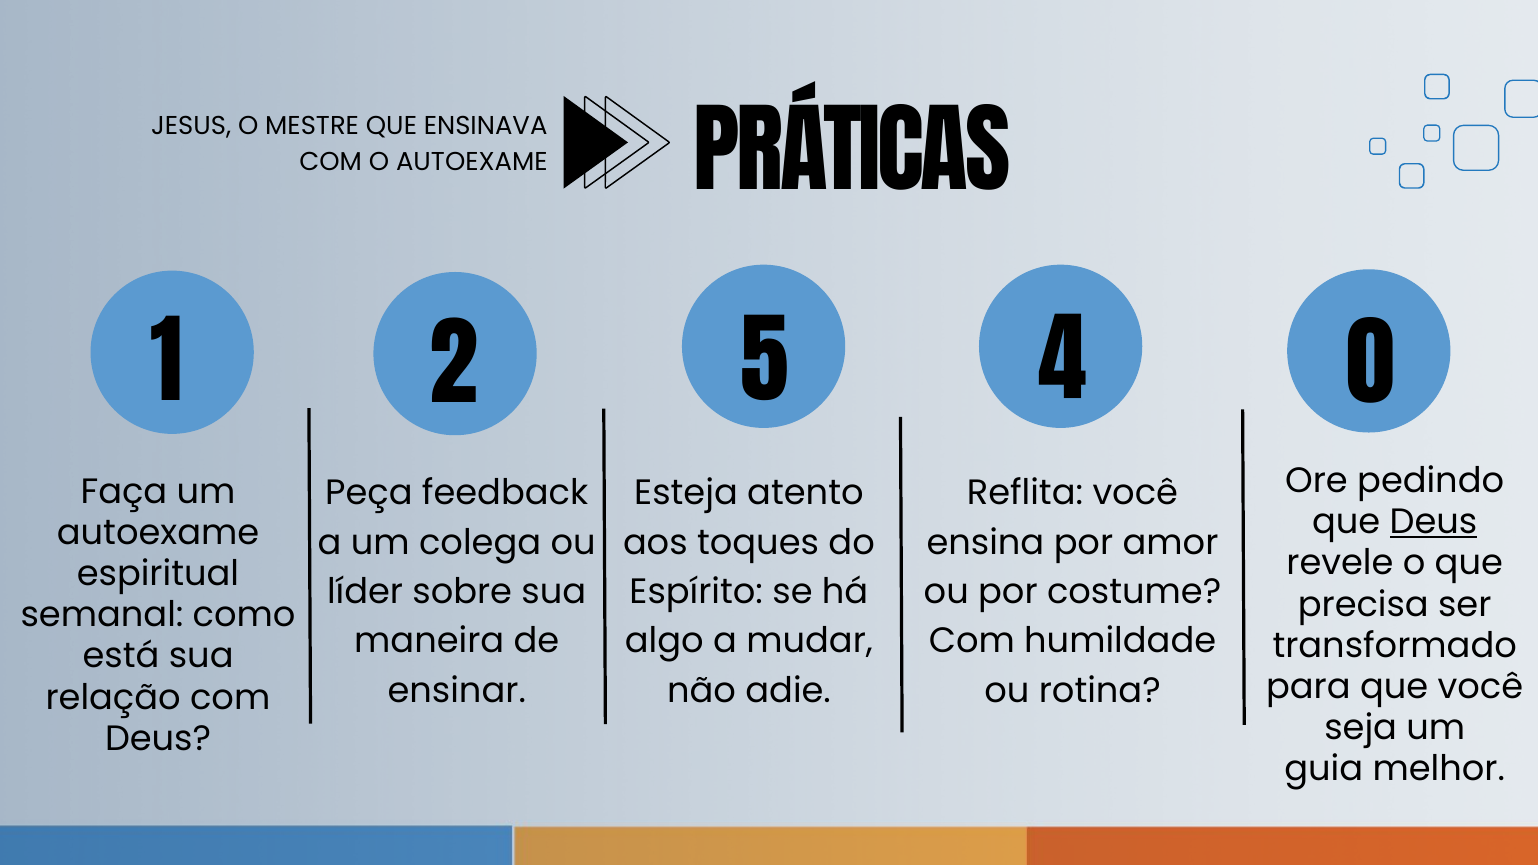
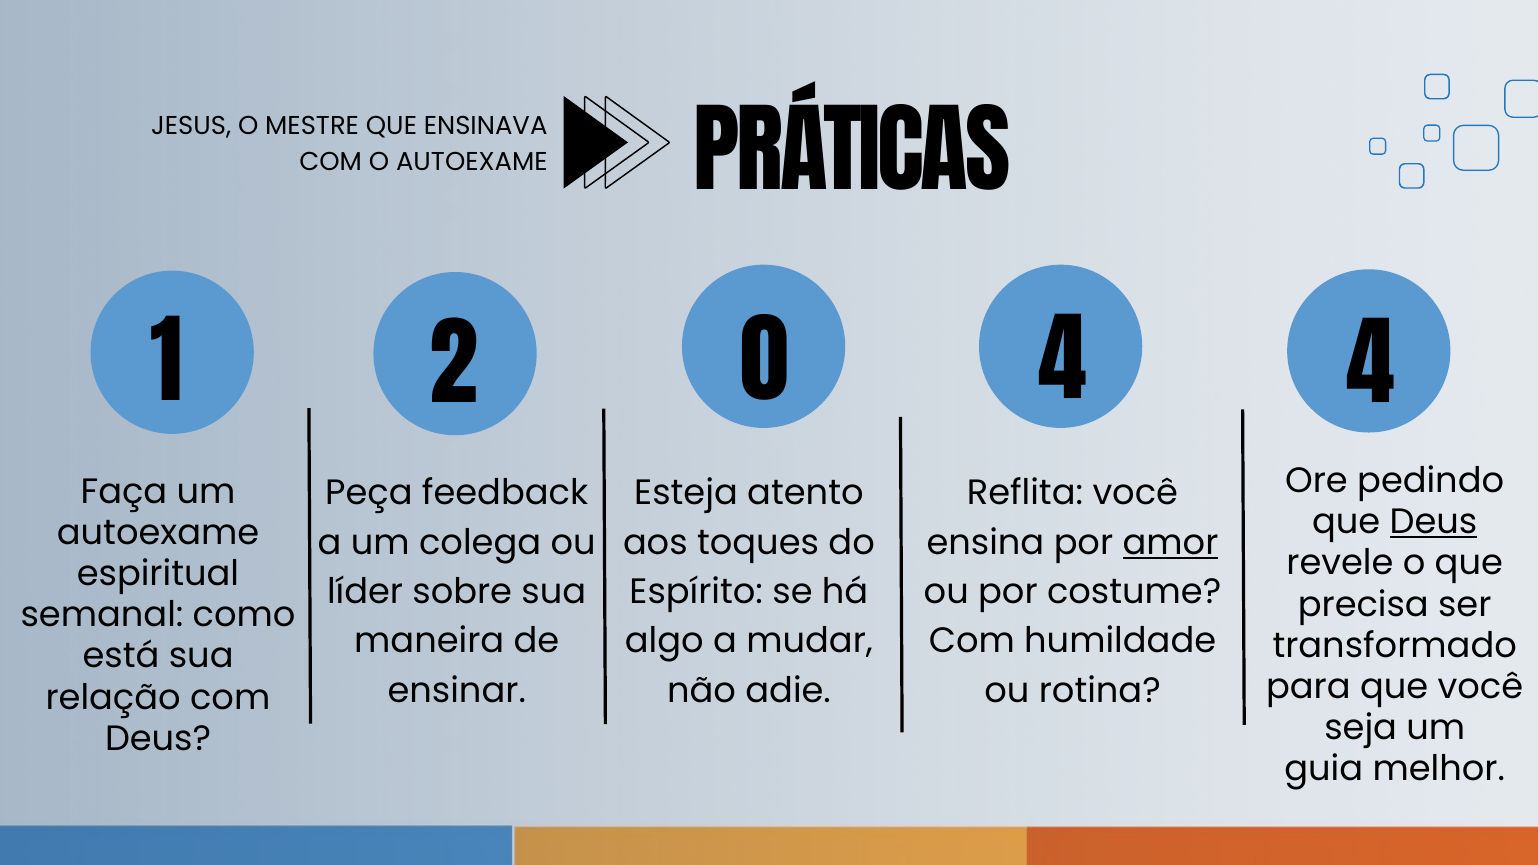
5: 5 -> 0
4 0: 0 -> 4
amor underline: none -> present
